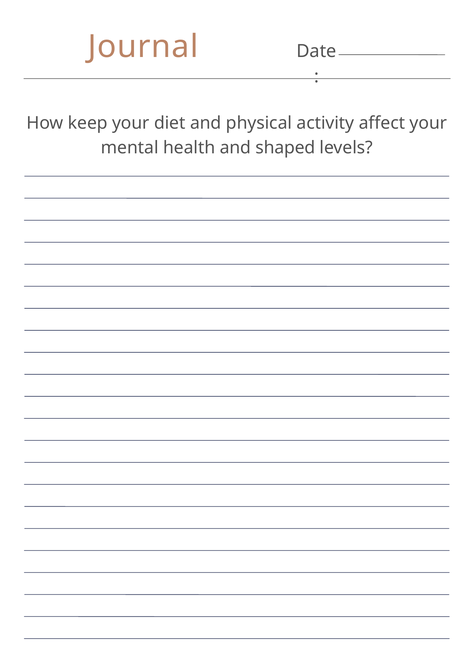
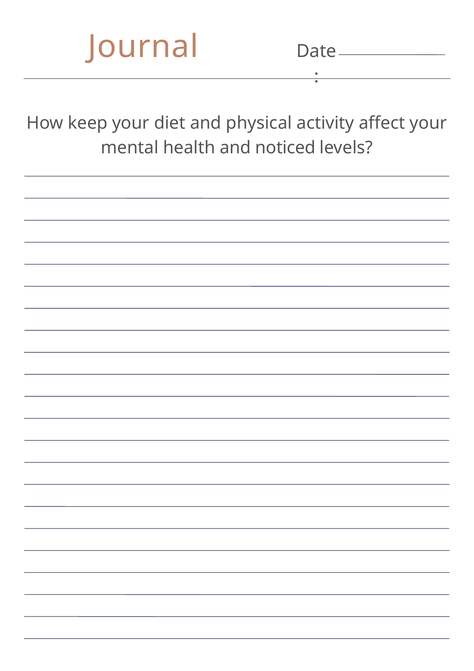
shaped: shaped -> noticed
